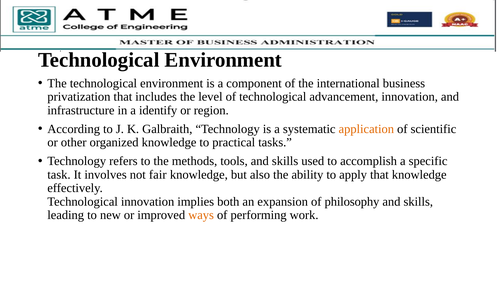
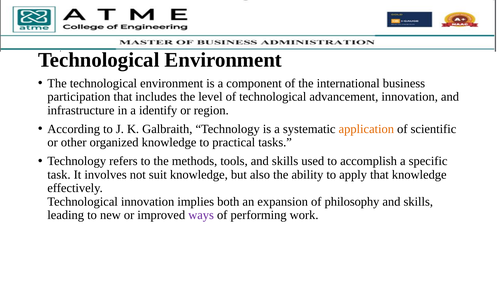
privatization: privatization -> participation
fair: fair -> suit
ways colour: orange -> purple
